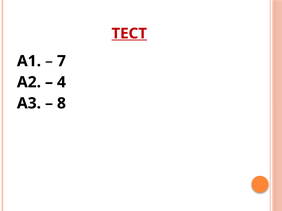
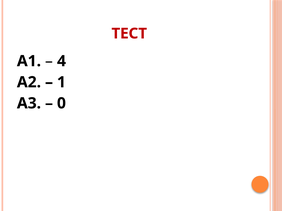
ТЕСТ underline: present -> none
7: 7 -> 4
4: 4 -> 1
8: 8 -> 0
